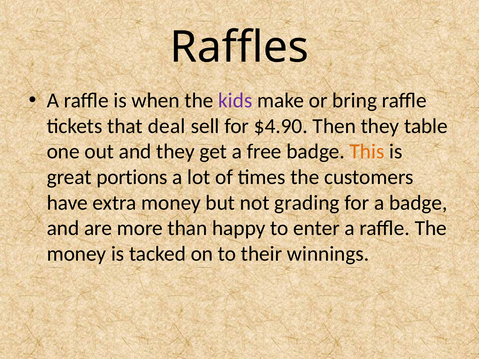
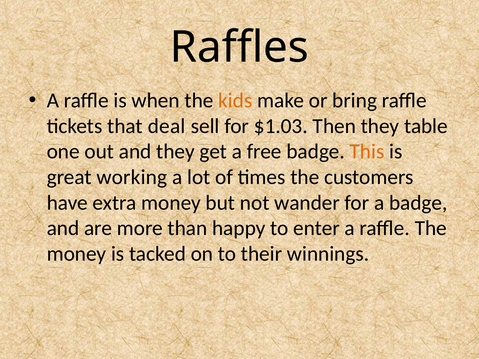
kids colour: purple -> orange
$4.90: $4.90 -> $1.03
portions: portions -> working
grading: grading -> wander
